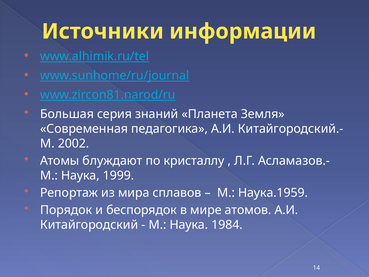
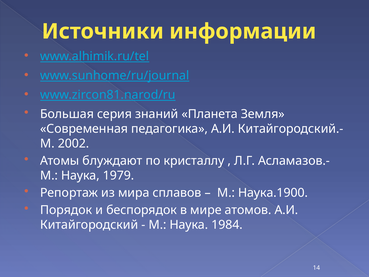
1999: 1999 -> 1979
Наука.1959: Наука.1959 -> Наука.1900
